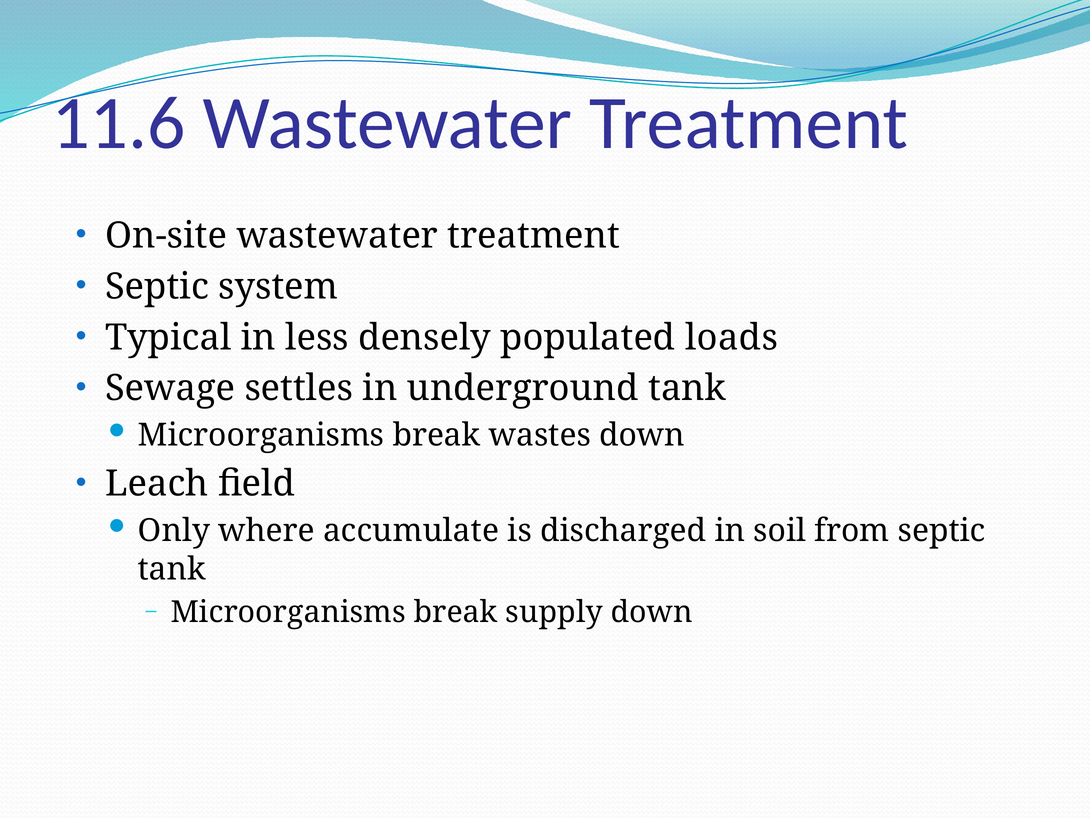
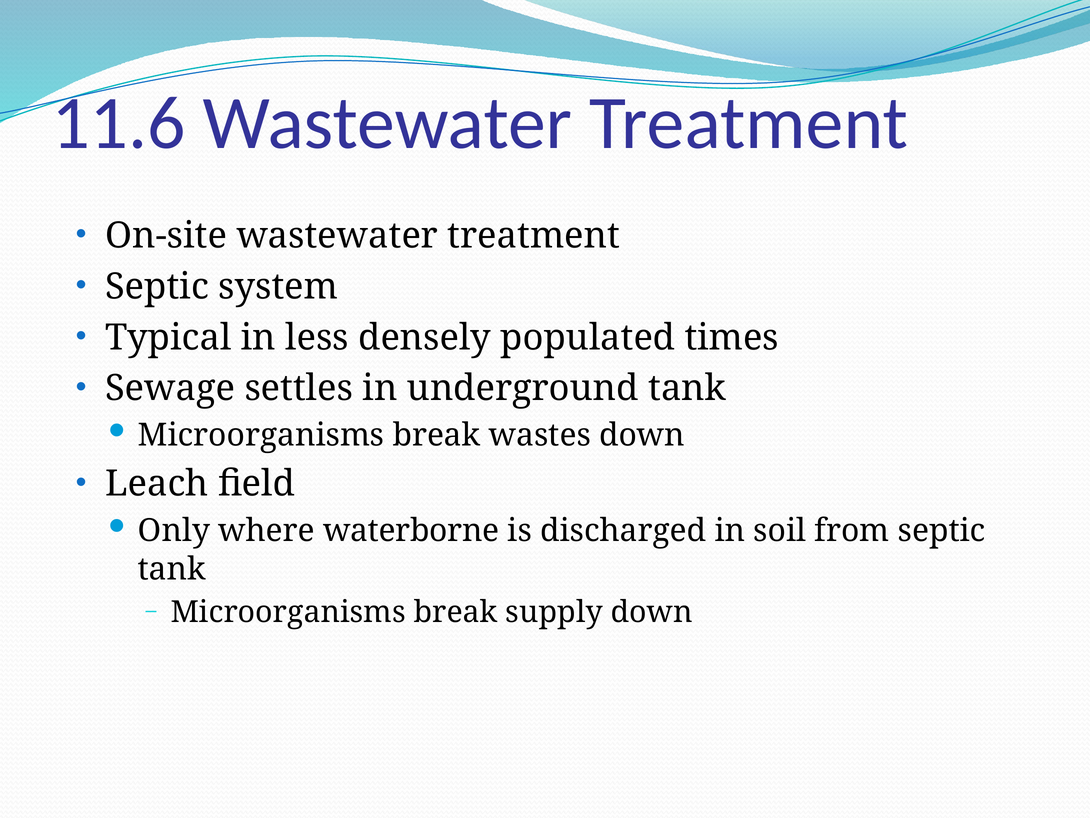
loads: loads -> times
accumulate: accumulate -> waterborne
